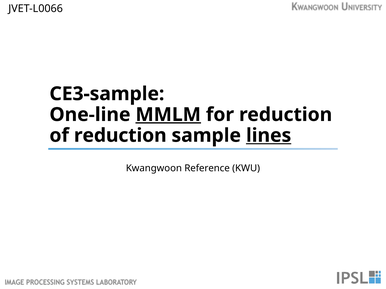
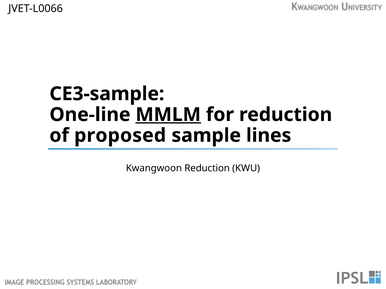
of reduction: reduction -> proposed
lines underline: present -> none
Kwangwoon Reference: Reference -> Reduction
